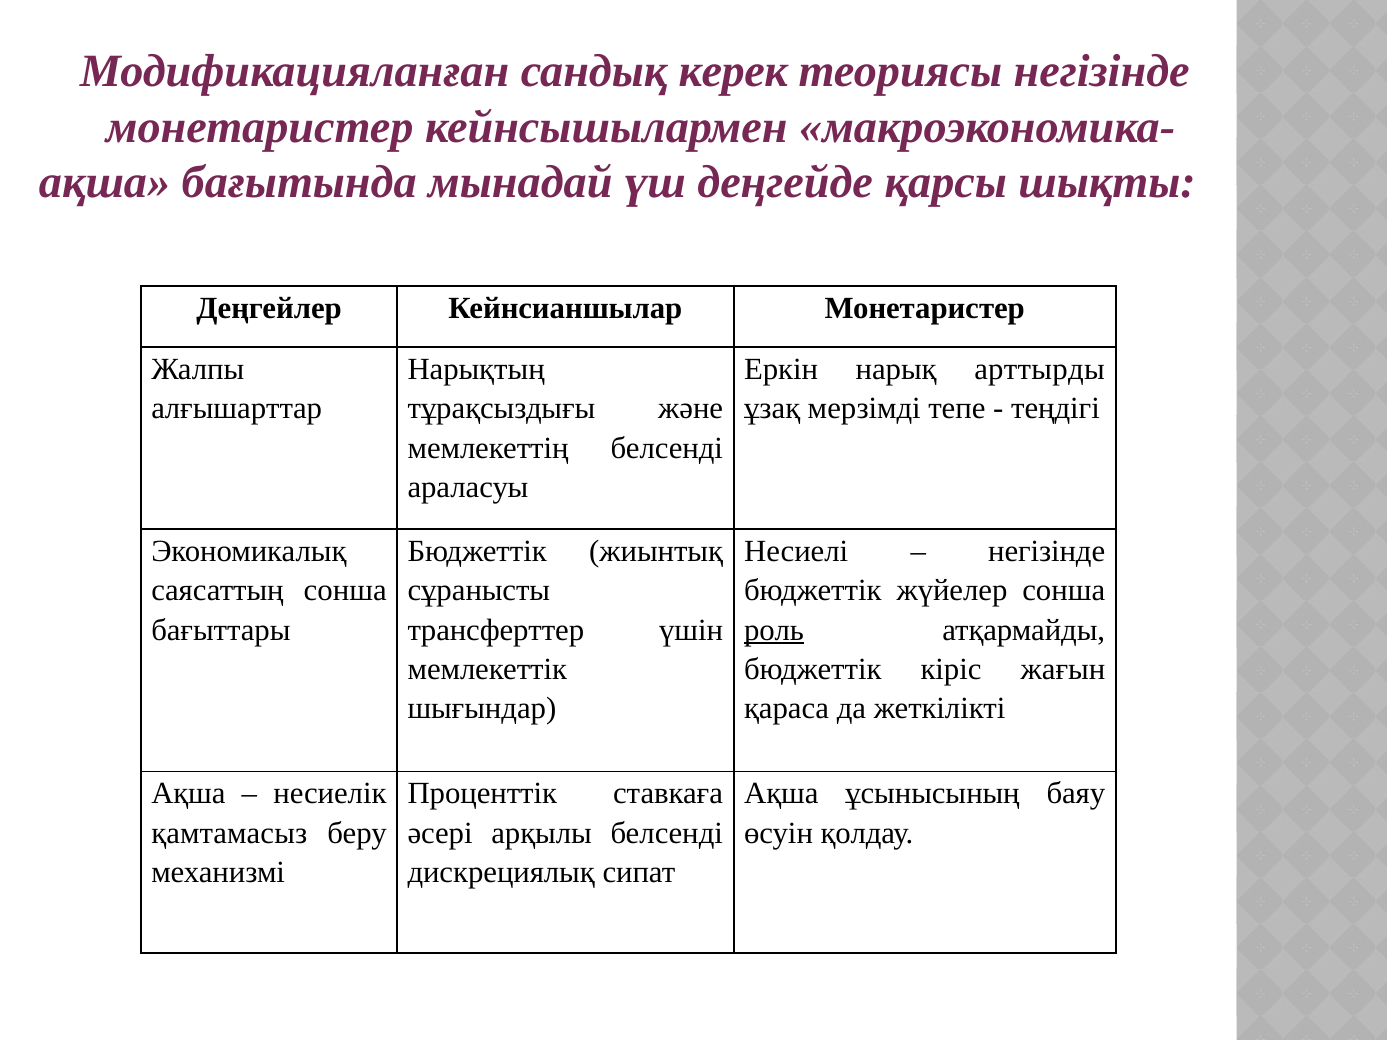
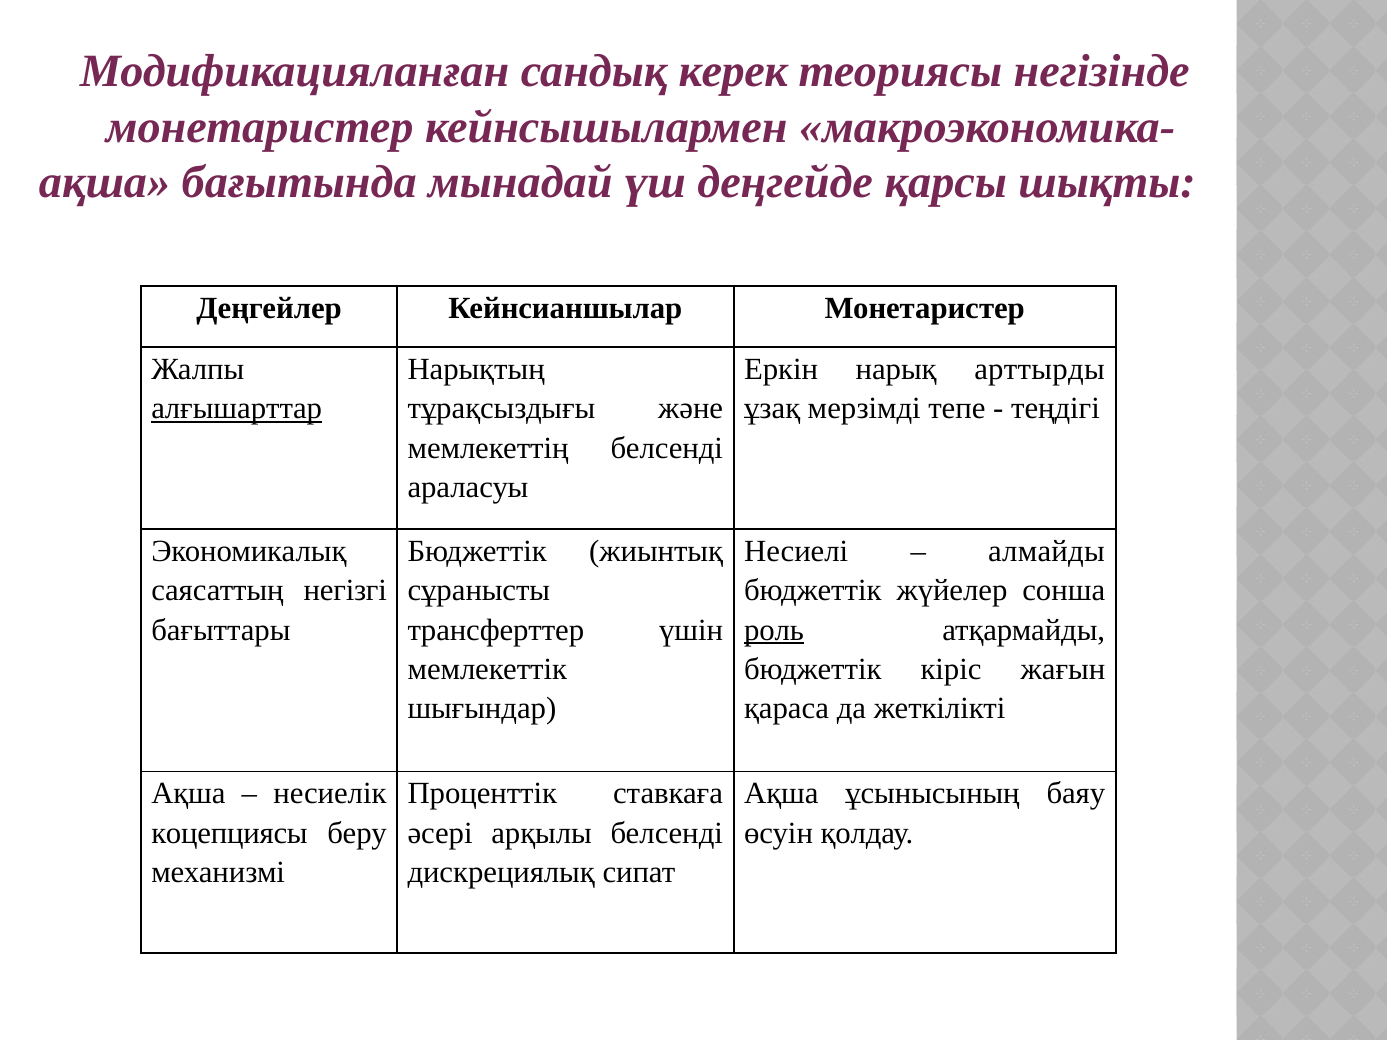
алғышарттар underline: none -> present
негізінде at (1047, 551): негізінде -> алмайды
саясаттың сонша: сонша -> негізгі
қамтамасыз: қамтамасыз -> коцепциясы
